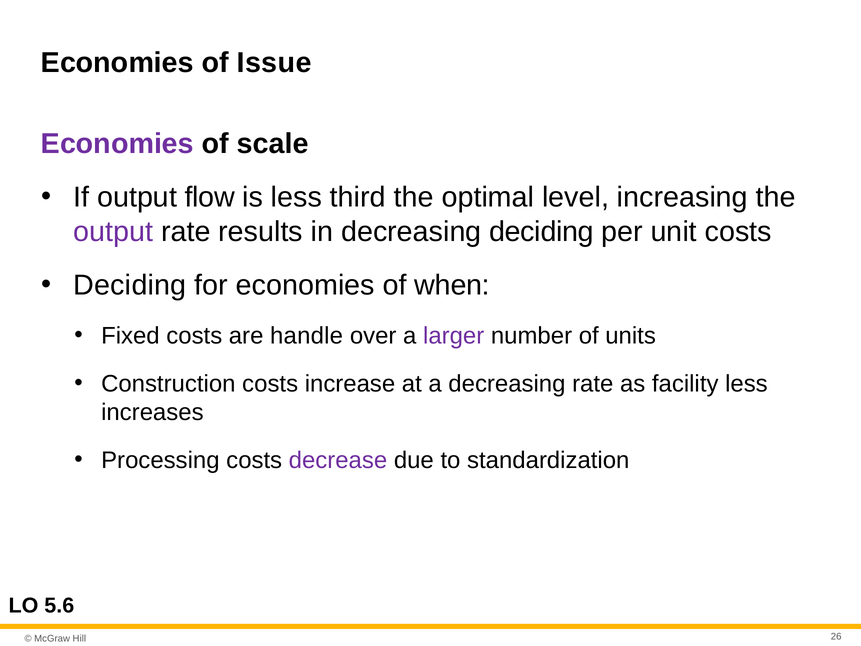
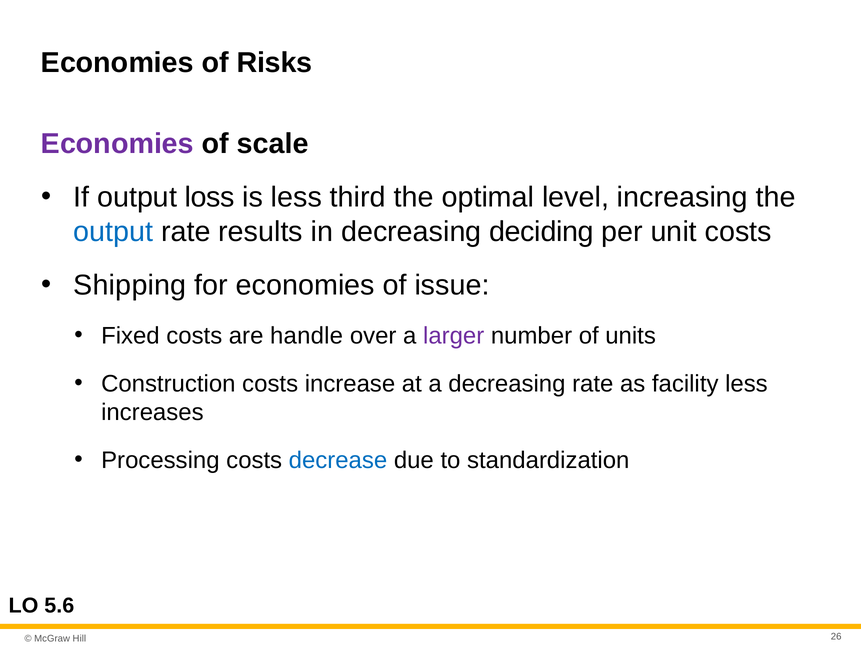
Issue: Issue -> Risks
flow: flow -> loss
output at (113, 232) colour: purple -> blue
Deciding at (130, 285): Deciding -> Shipping
when: when -> issue
decrease colour: purple -> blue
